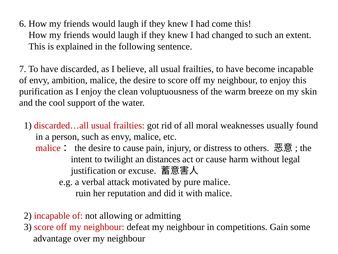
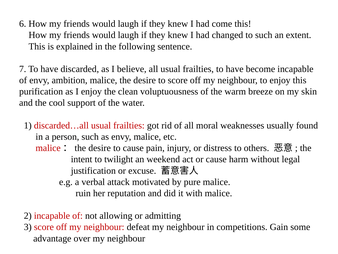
distances: distances -> weekend
